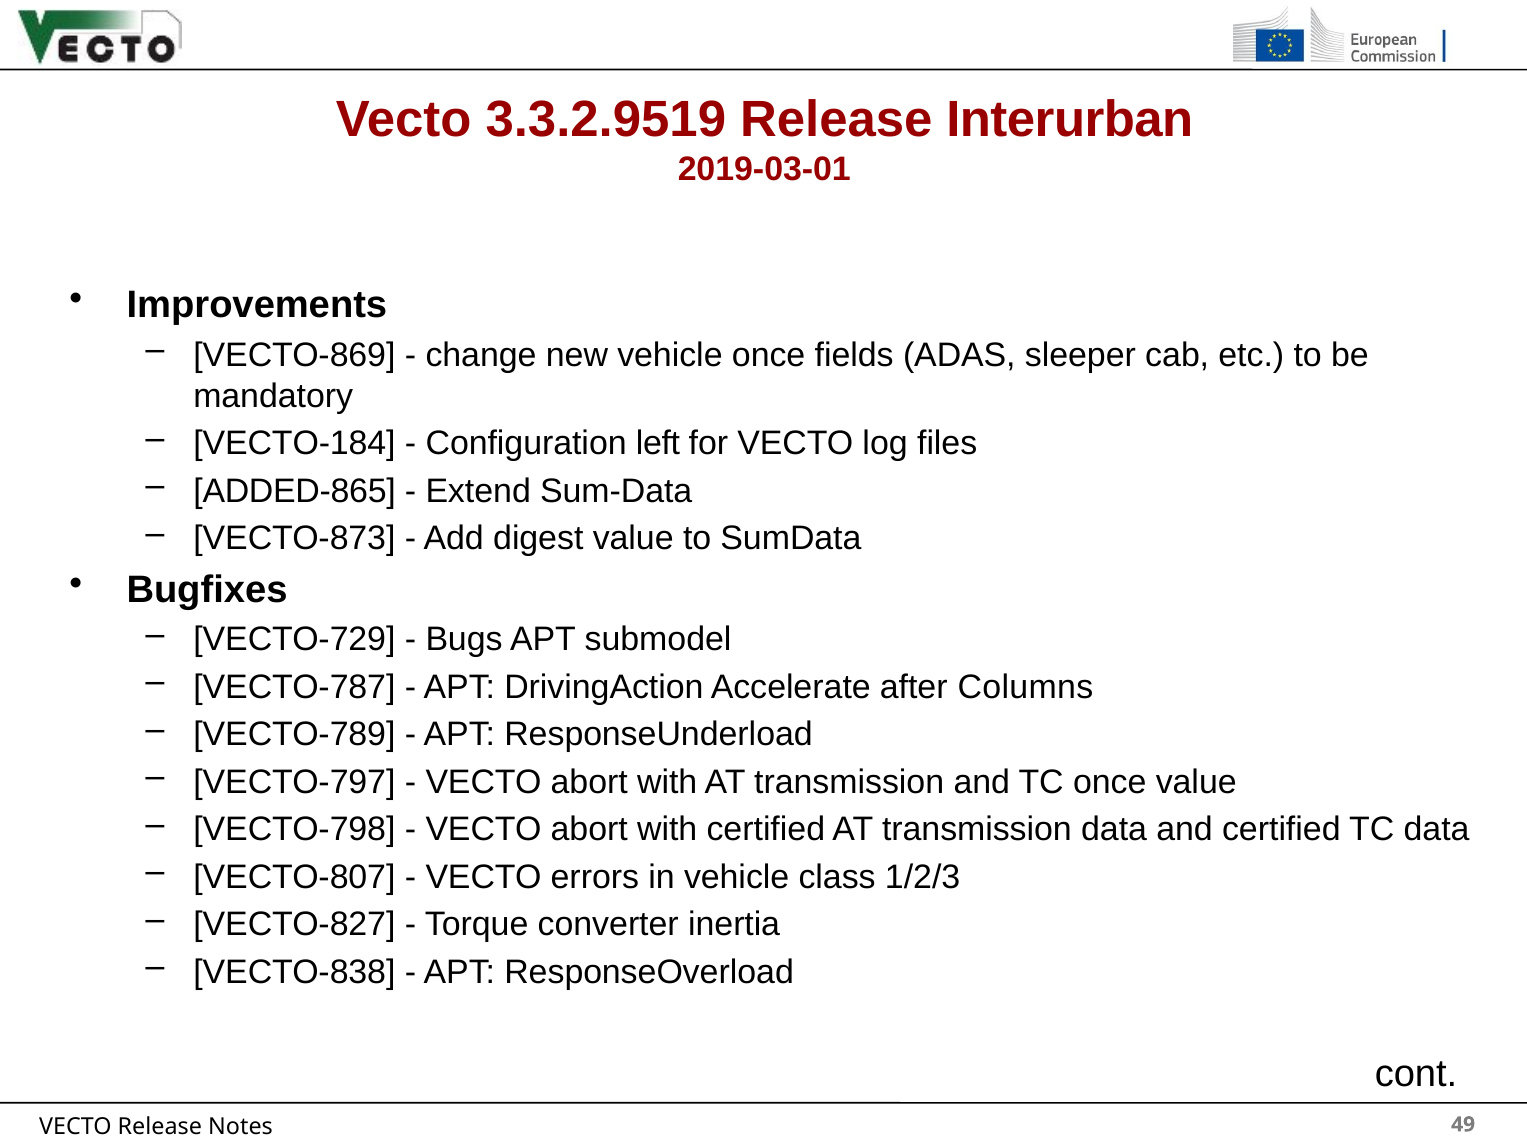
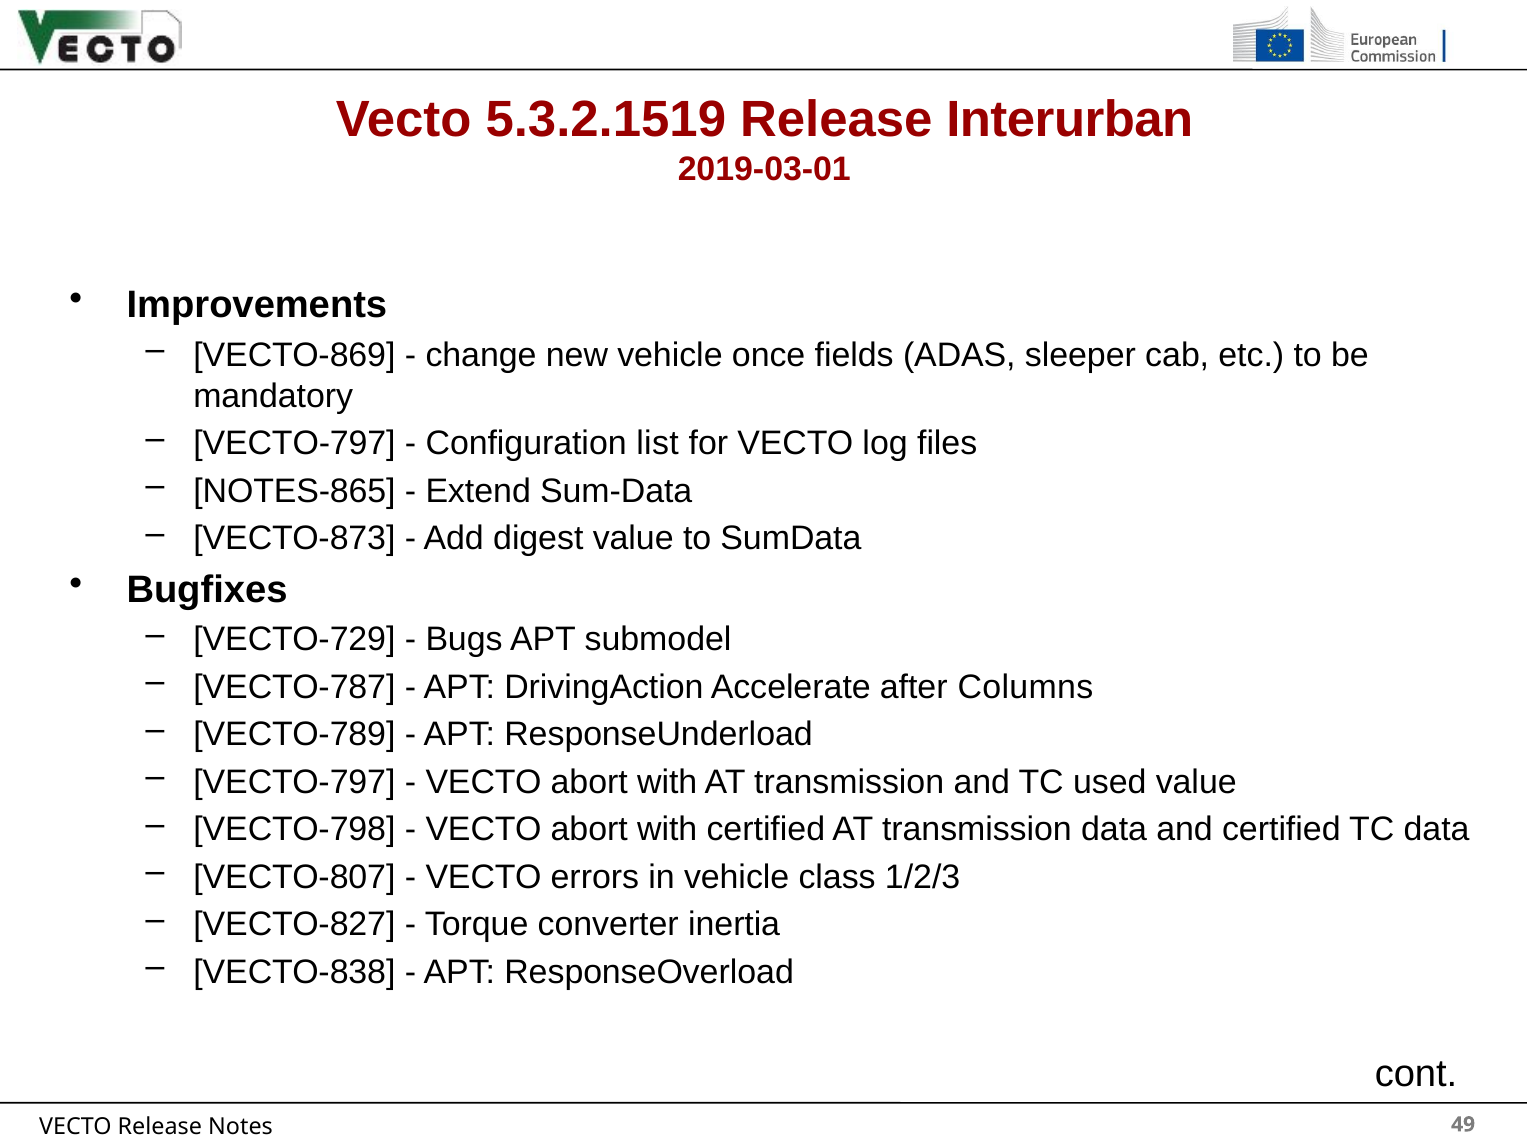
3.3.2.9519: 3.3.2.9519 -> 5.3.2.1519
VECTO-184 at (294, 443): VECTO-184 -> VECTO-797
left: left -> list
ADDED-865: ADDED-865 -> NOTES-865
TC once: once -> used
